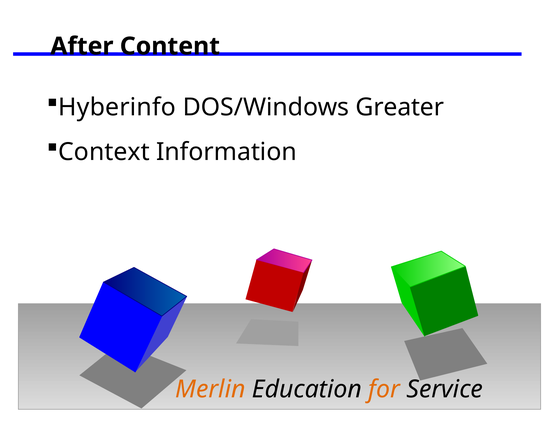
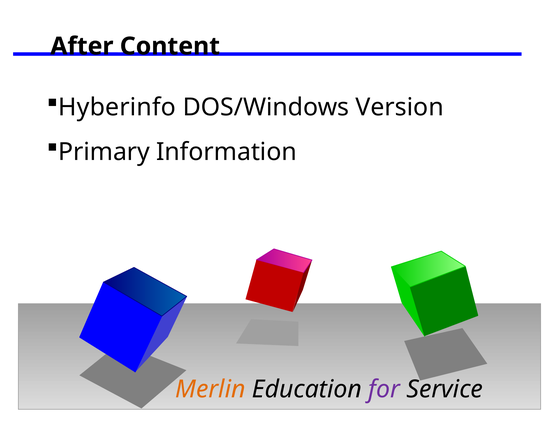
Greater: Greater -> Version
Context: Context -> Primary
for colour: orange -> purple
